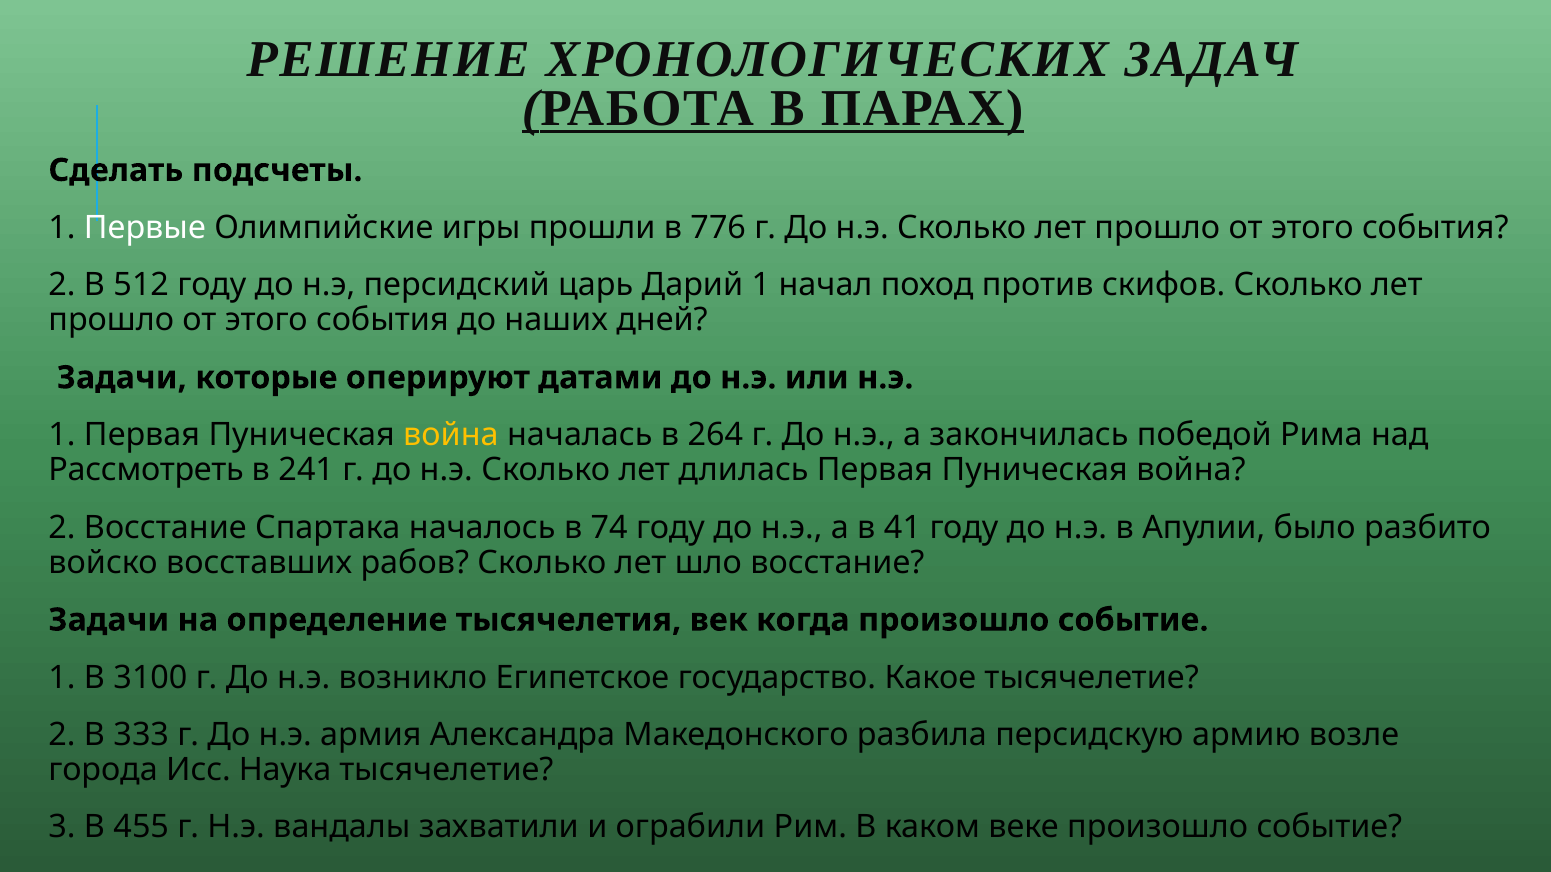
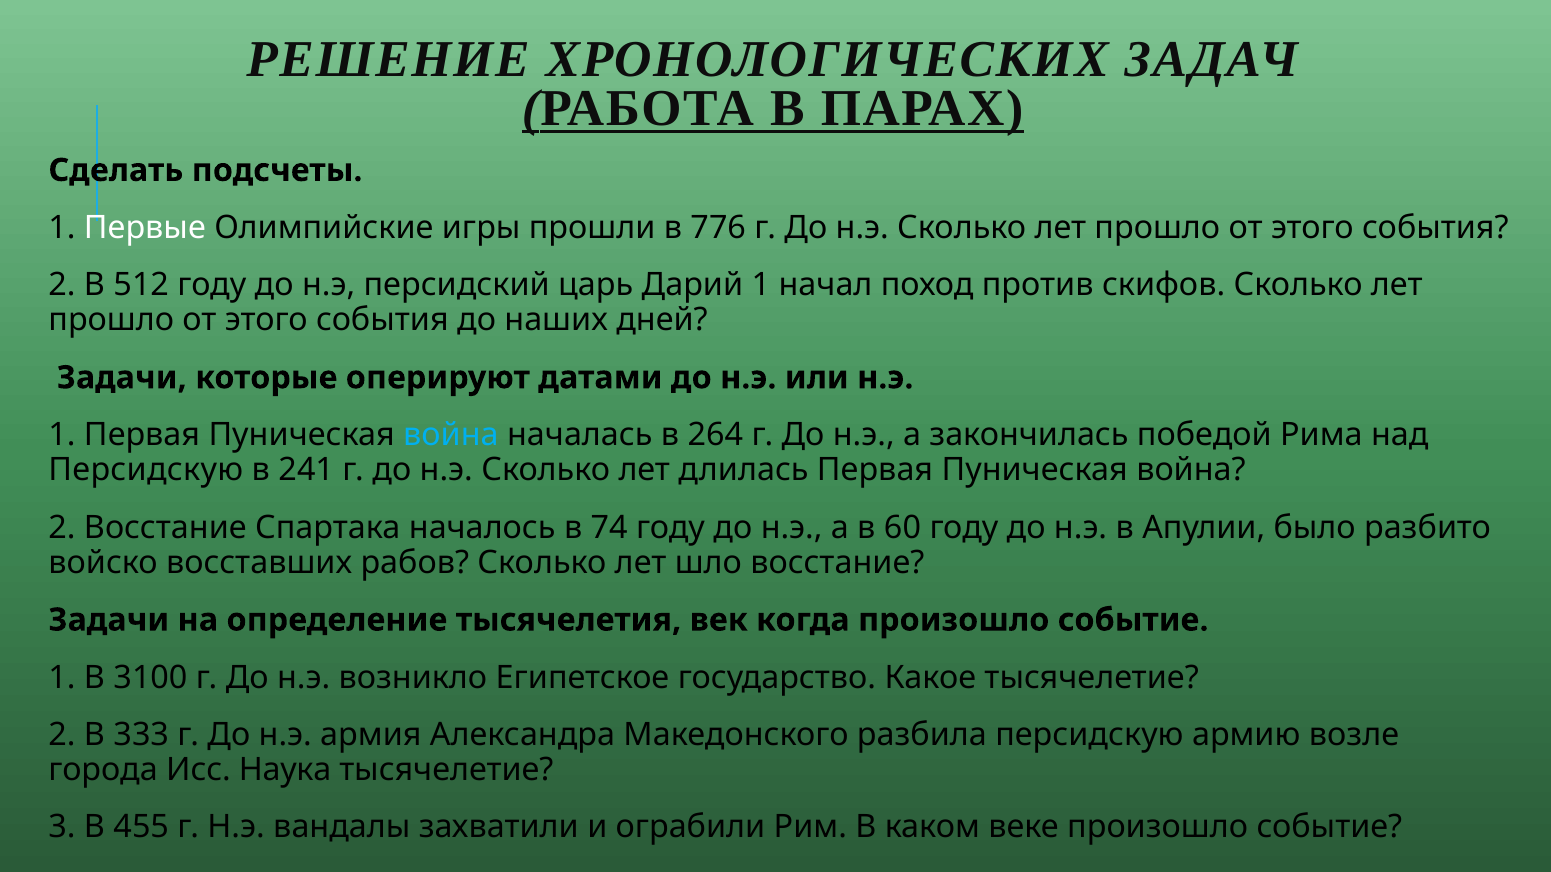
война at (451, 435) colour: yellow -> light blue
Рассмотреть at (146, 470): Рассмотреть -> Персидскую
41: 41 -> 60
